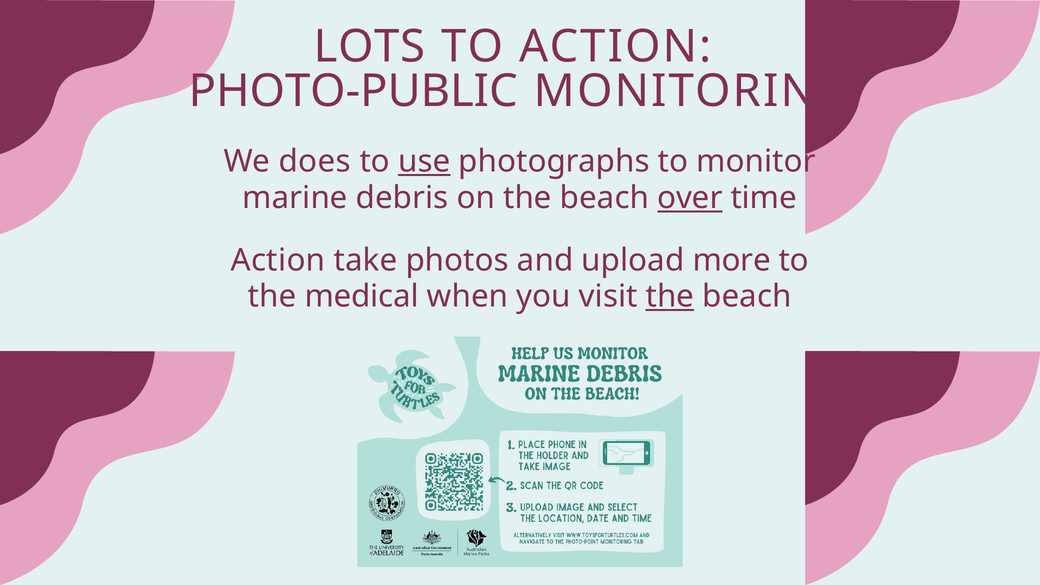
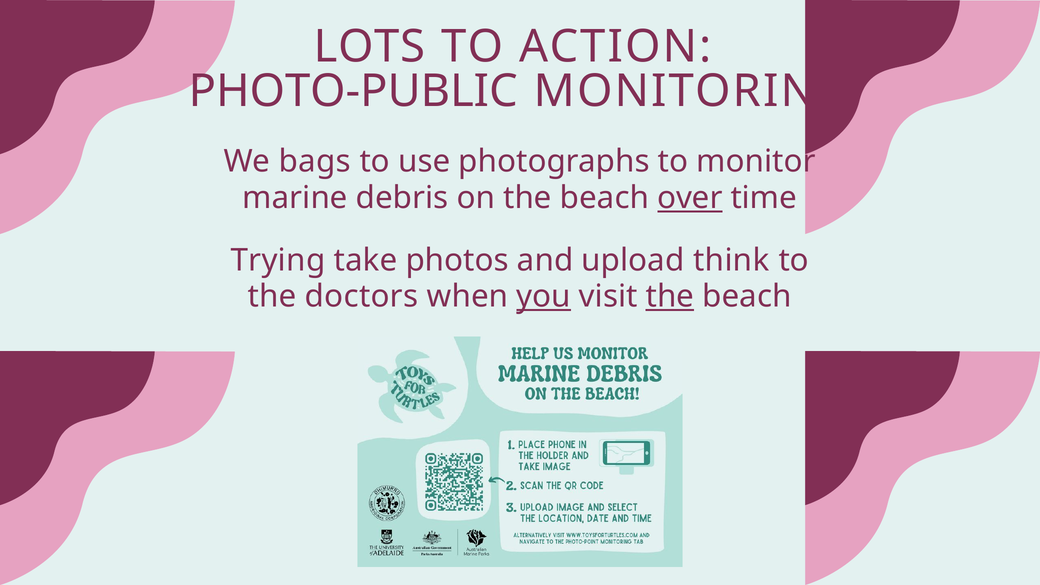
does: does -> bags
use underline: present -> none
Action at (278, 260): Action -> Trying
more: more -> think
medical: medical -> doctors
you underline: none -> present
